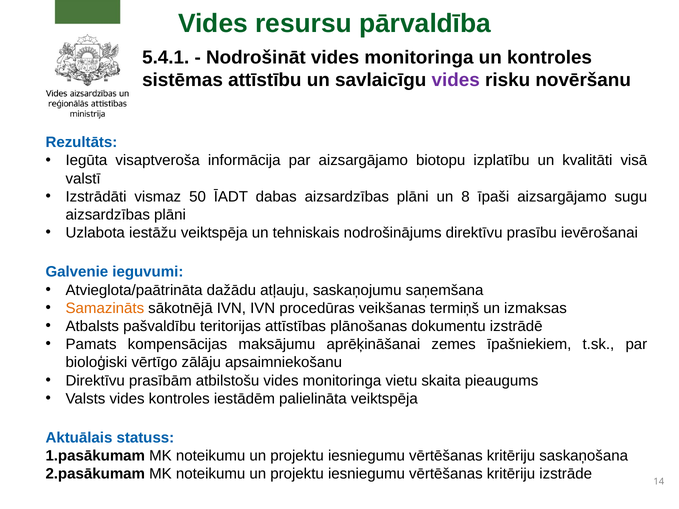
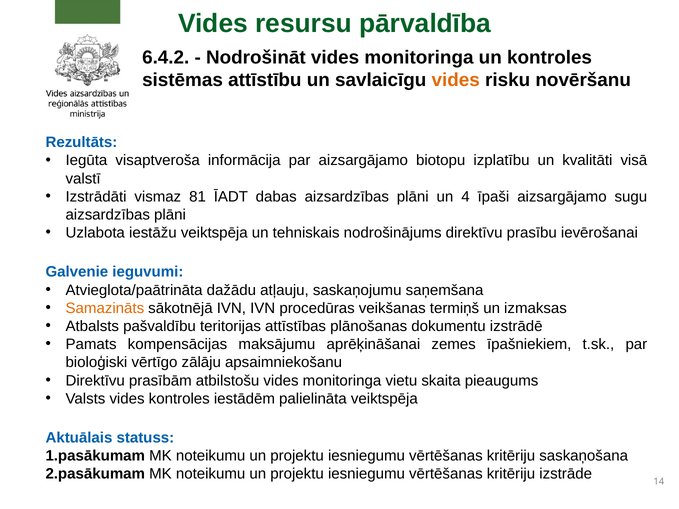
5.4.1: 5.4.1 -> 6.4.2
vides at (456, 80) colour: purple -> orange
50: 50 -> 81
8: 8 -> 4
